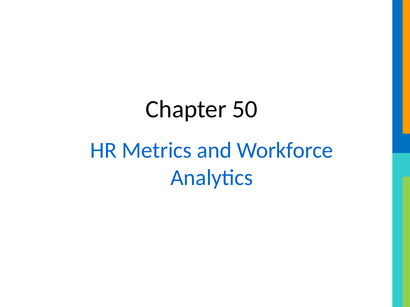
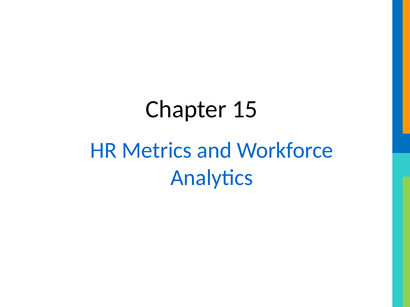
50: 50 -> 15
